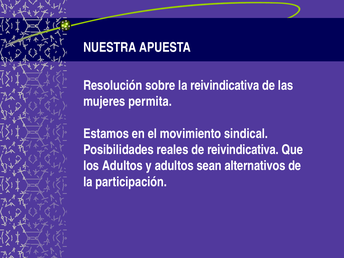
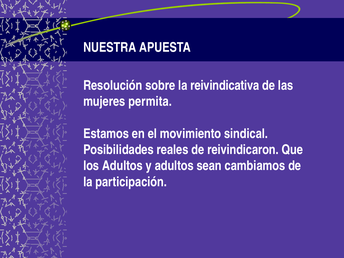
de reivindicativa: reivindicativa -> reivindicaron
alternativos: alternativos -> cambiamos
